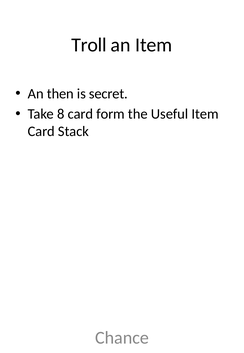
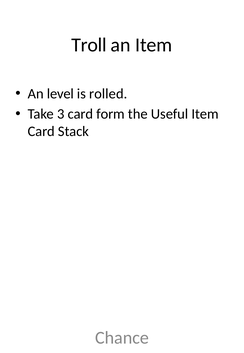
then: then -> level
secret: secret -> rolled
8: 8 -> 3
